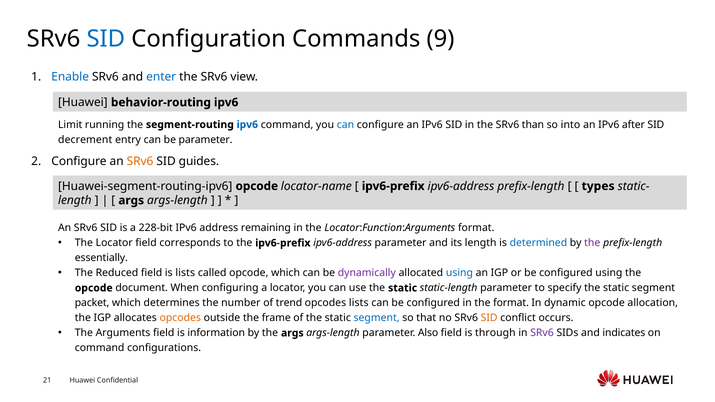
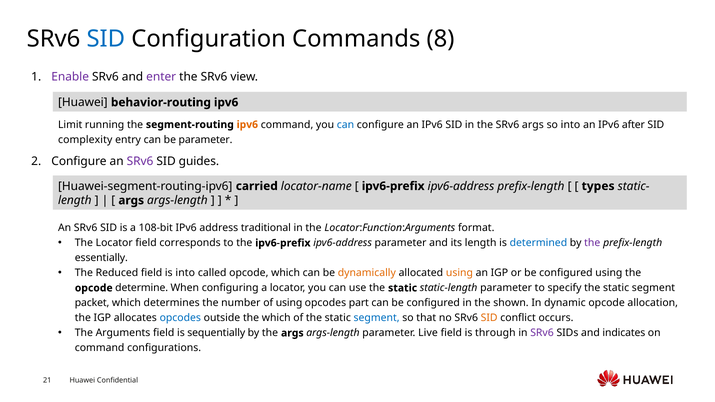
9: 9 -> 8
Enable colour: blue -> purple
enter colour: blue -> purple
ipv6 at (247, 125) colour: blue -> orange
SRv6 than: than -> args
decrement: decrement -> complexity
SRv6 at (140, 161) colour: orange -> purple
Huawei-segment-routing-ipv6 opcode: opcode -> carried
228-bit: 228-bit -> 108-bit
remaining: remaining -> traditional
is lists: lists -> into
dynamically colour: purple -> orange
using at (459, 273) colour: blue -> orange
document: document -> determine
of trend: trend -> using
opcodes lists: lists -> part
the format: format -> shown
opcodes at (180, 318) colour: orange -> blue
the frame: frame -> which
information: information -> sequentially
Also: Also -> Live
